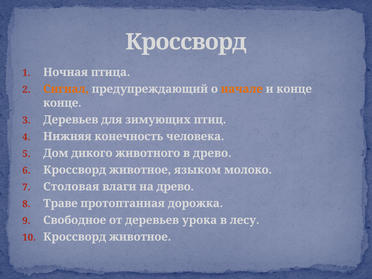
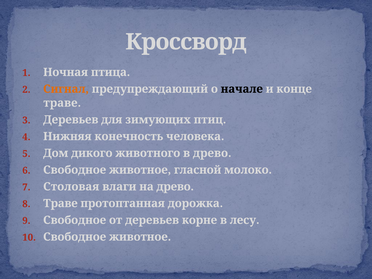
начале colour: orange -> black
конце at (62, 103): конце -> траве
Кроссворд at (75, 170): Кроссворд -> Свободное
языком: языком -> гласной
урока: урока -> корне
Кроссворд at (75, 237): Кроссворд -> Свободное
